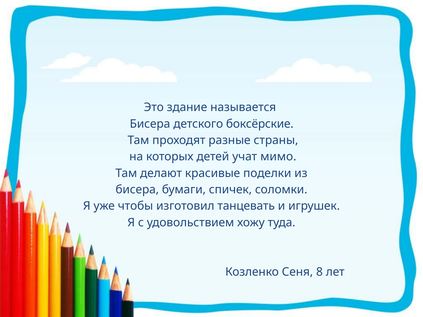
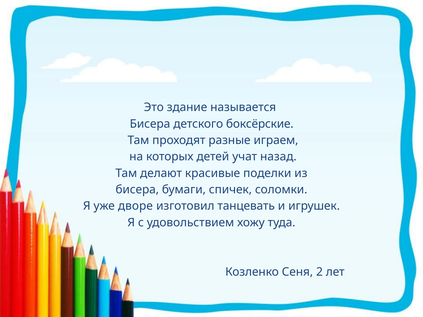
страны: страны -> играем
мимо: мимо -> назад
чтобы: чтобы -> дворе
8: 8 -> 2
